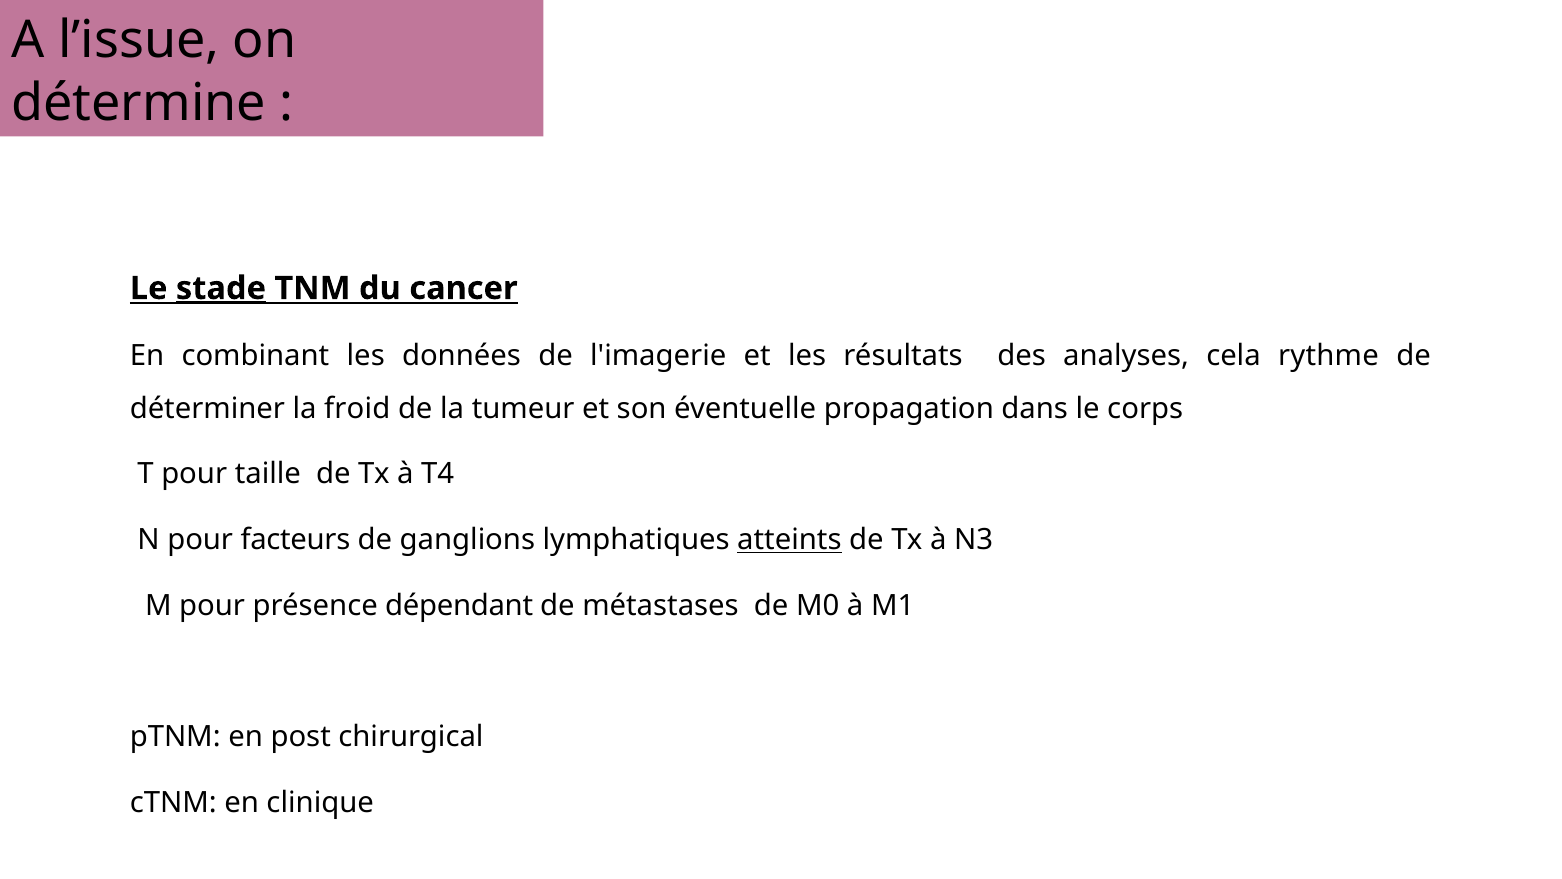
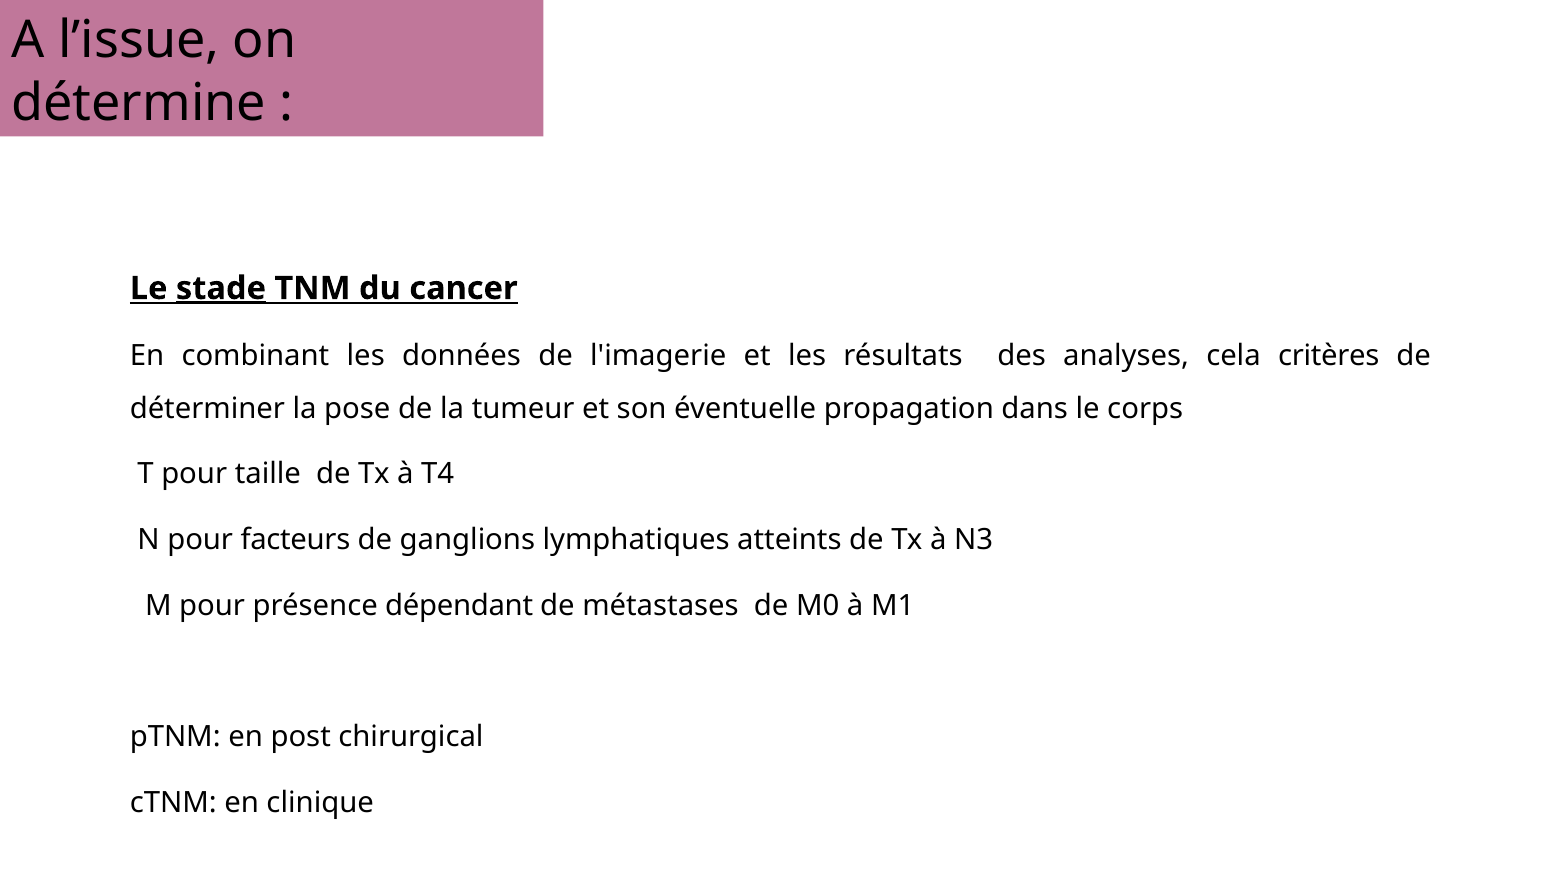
rythme: rythme -> critères
froid: froid -> pose
atteints underline: present -> none
